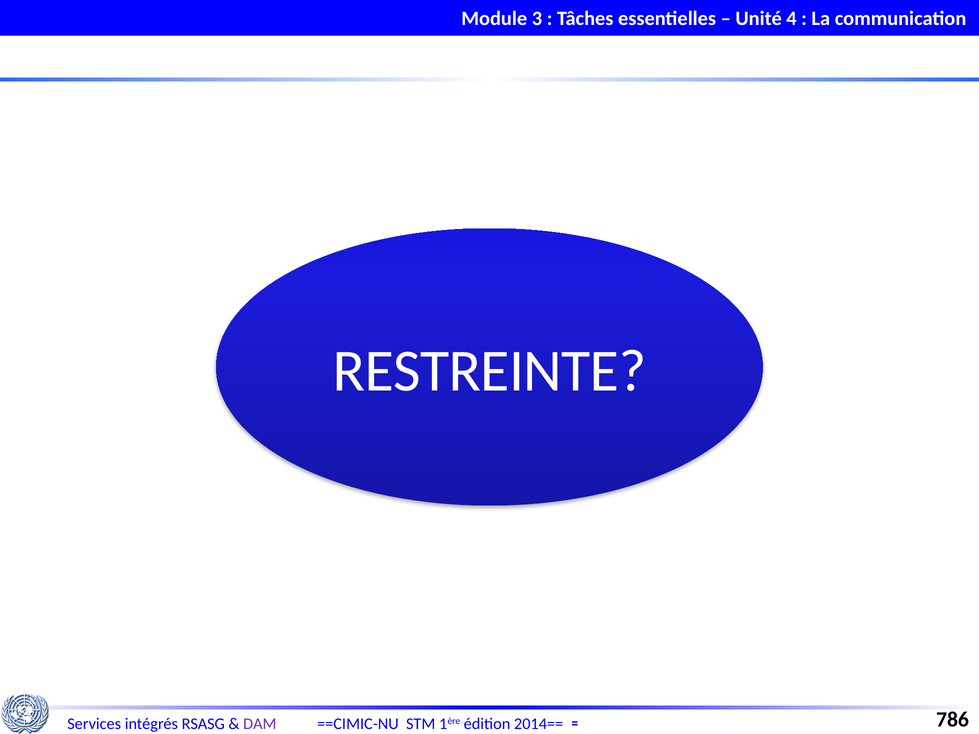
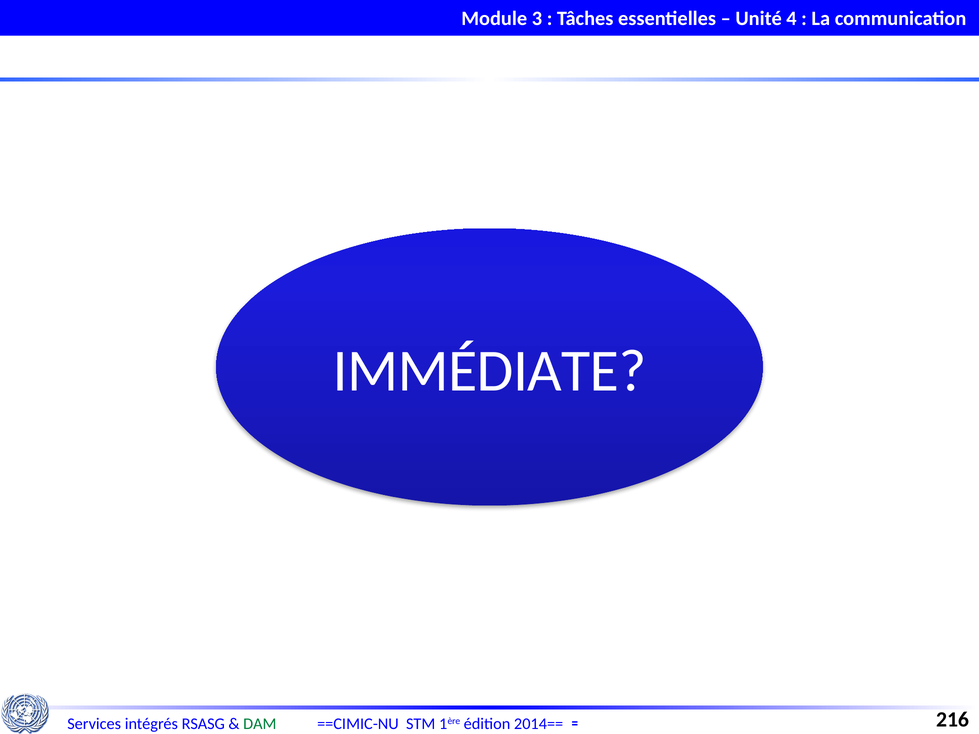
RESTREINTE: RESTREINTE -> IMMÉDIATE
DAM colour: purple -> green
786: 786 -> 216
